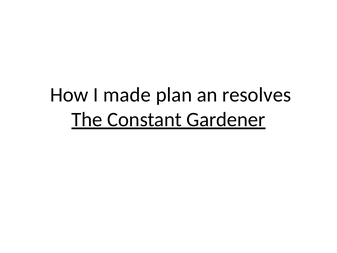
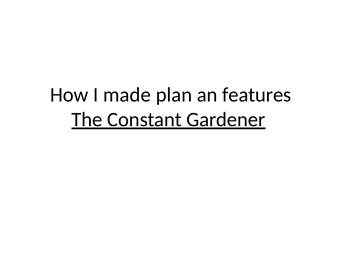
resolves: resolves -> features
